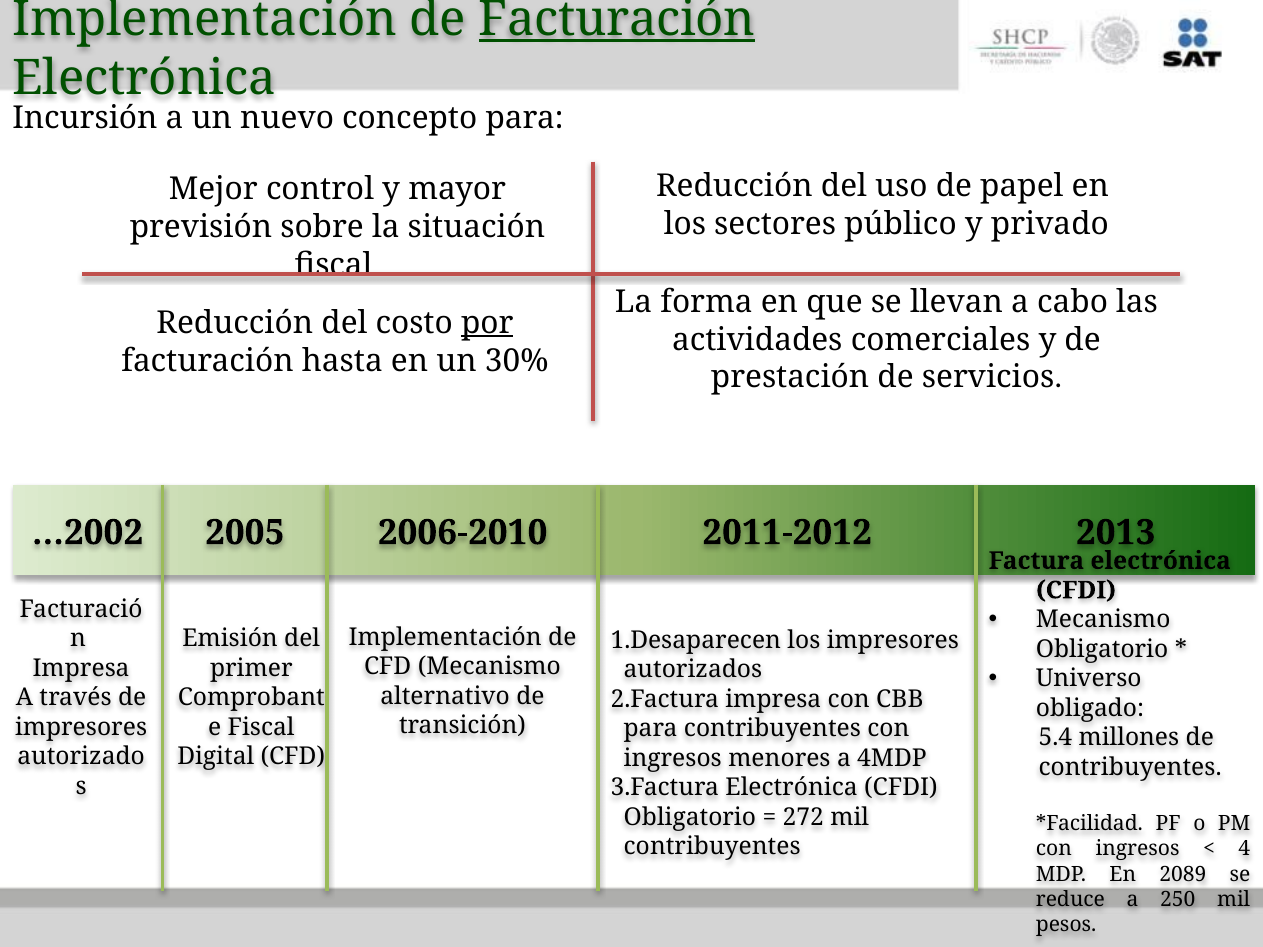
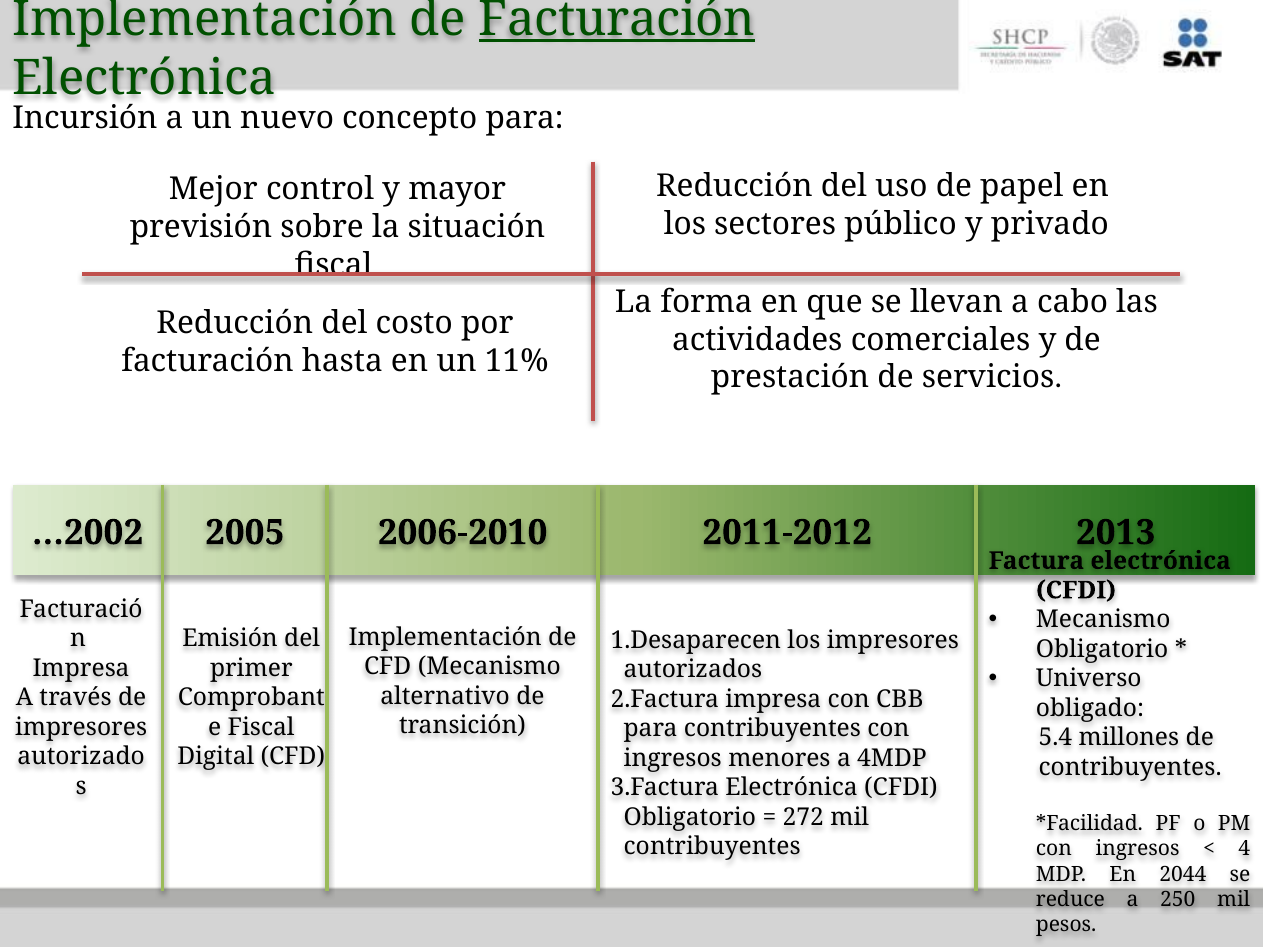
por underline: present -> none
30%: 30% -> 11%
2089: 2089 -> 2044
